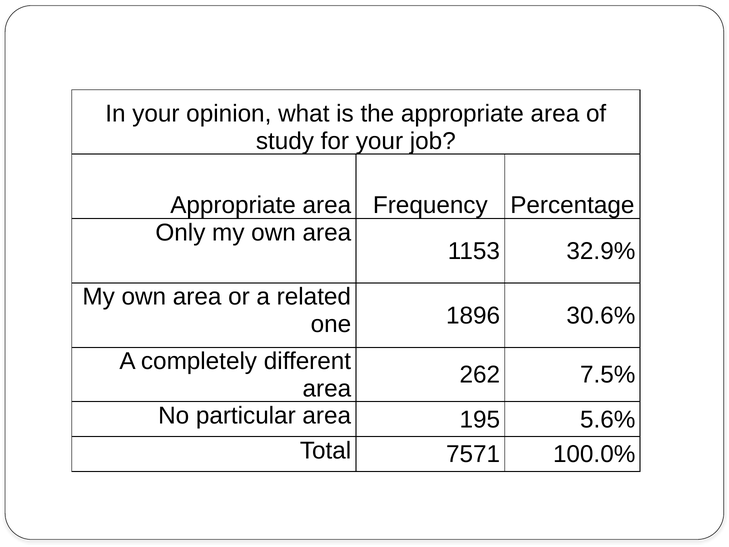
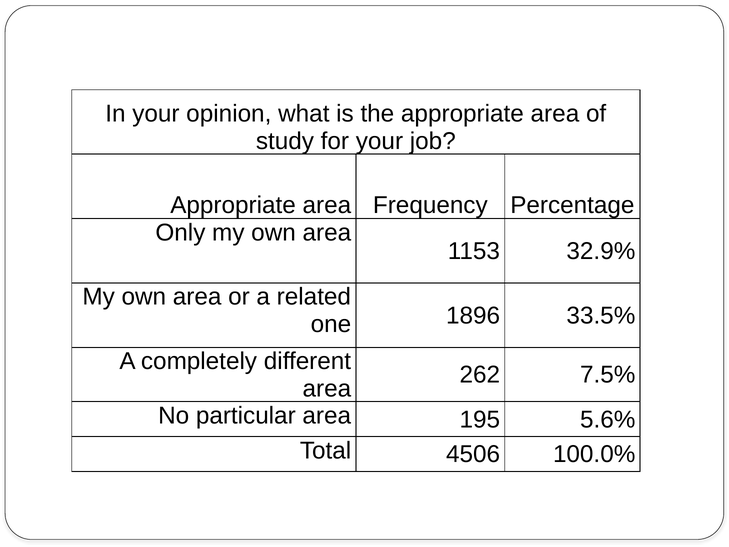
30.6%: 30.6% -> 33.5%
7571: 7571 -> 4506
